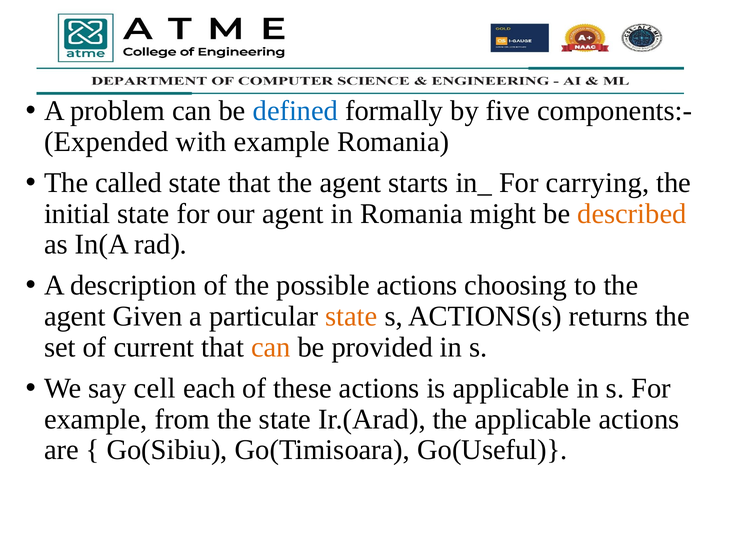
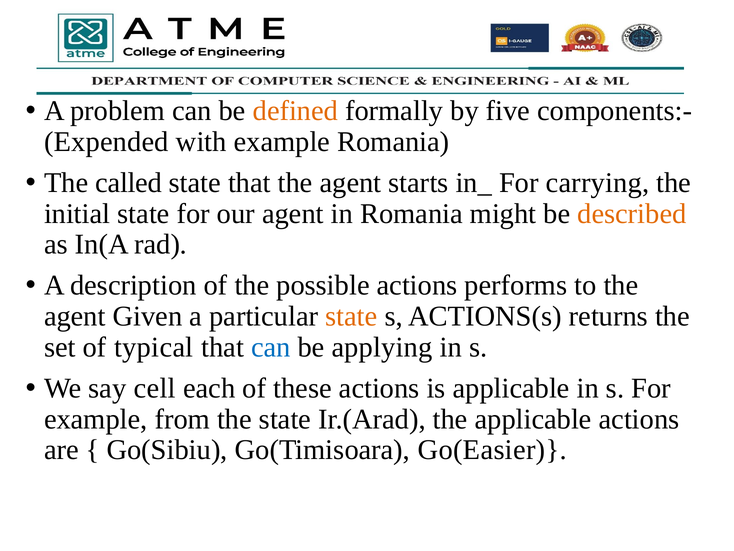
defined colour: blue -> orange
choosing: choosing -> performs
current: current -> typical
can at (271, 347) colour: orange -> blue
provided: provided -> applying
Go(Useful: Go(Useful -> Go(Easier
